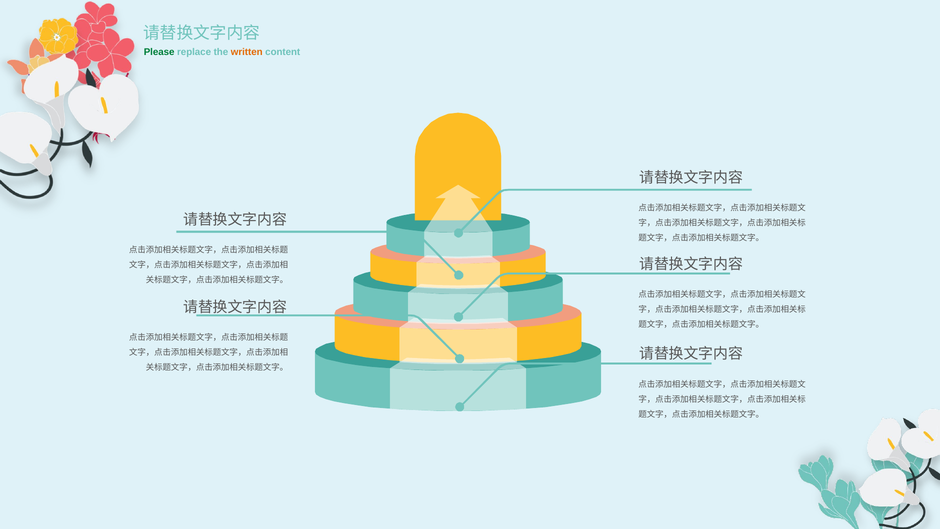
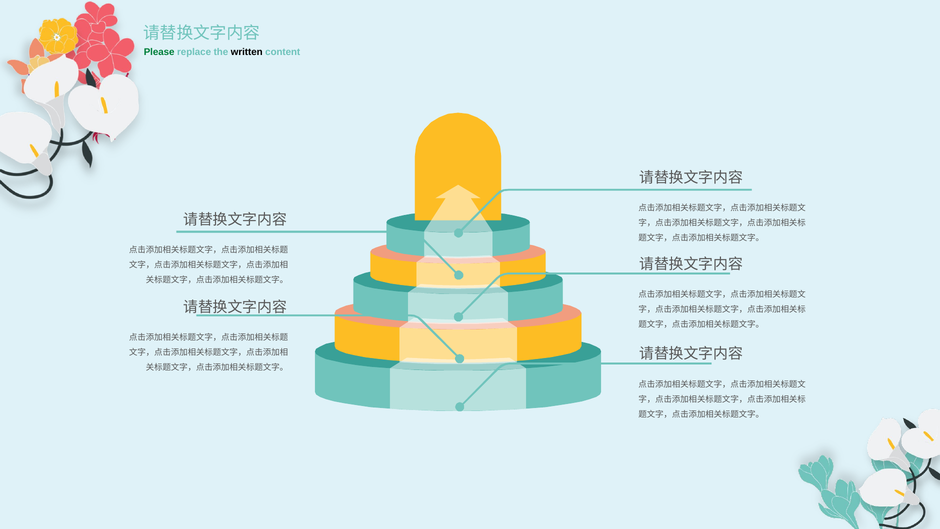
written colour: orange -> black
